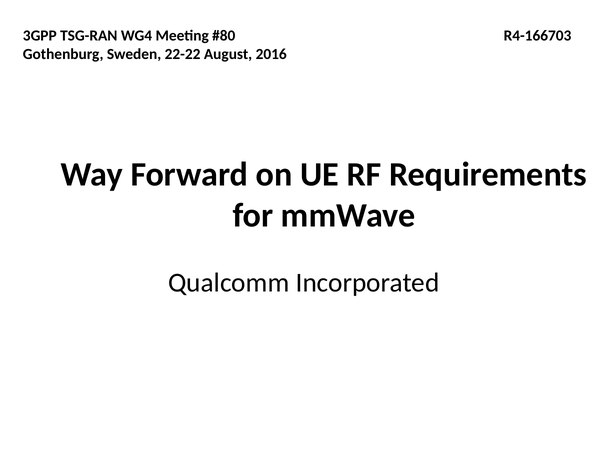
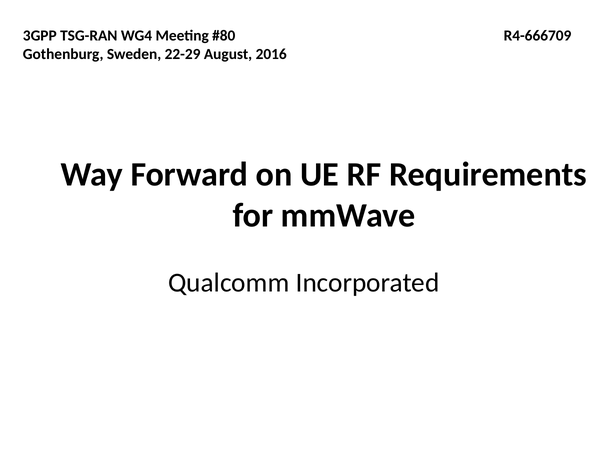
R4-166703: R4-166703 -> R4-666709
22-22: 22-22 -> 22-29
